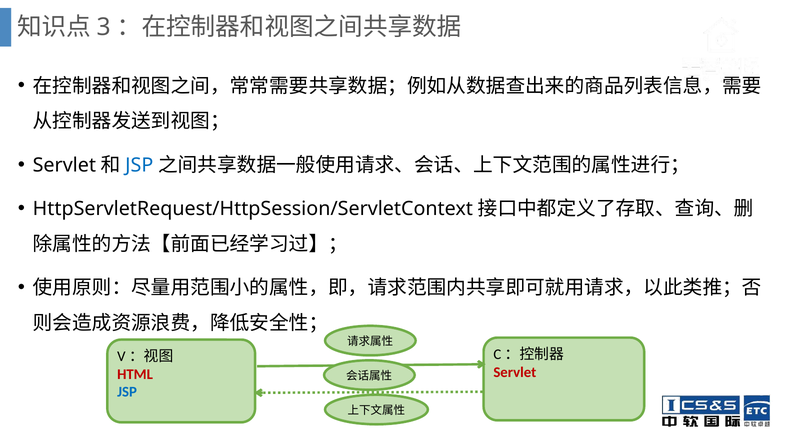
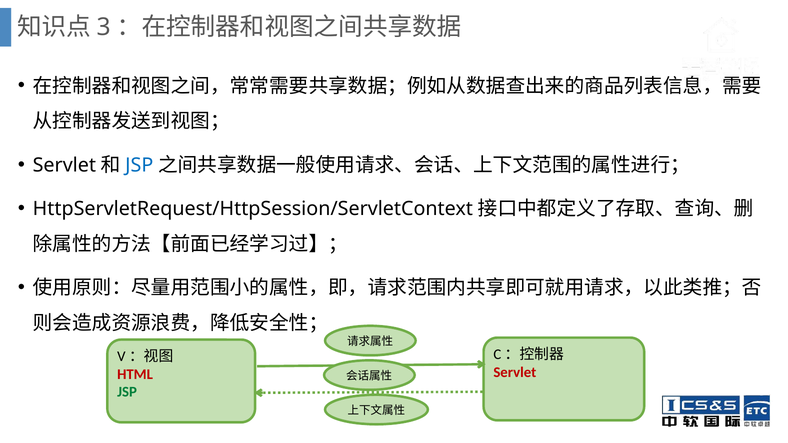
JSP at (127, 392) colour: blue -> green
